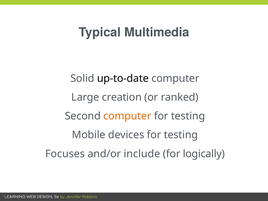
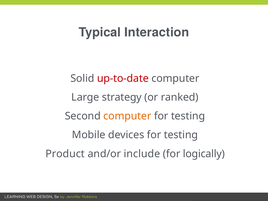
Multimedia: Multimedia -> Interaction
up-to-date colour: black -> red
creation: creation -> strategy
Focuses: Focuses -> Product
